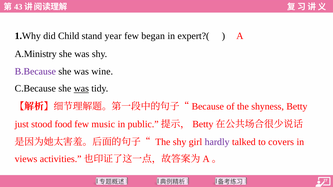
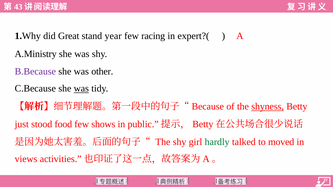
Child: Child -> Great
began: began -> racing
wine: wine -> other
shyness underline: none -> present
music: music -> shows
hardly colour: purple -> green
covers: covers -> moved
